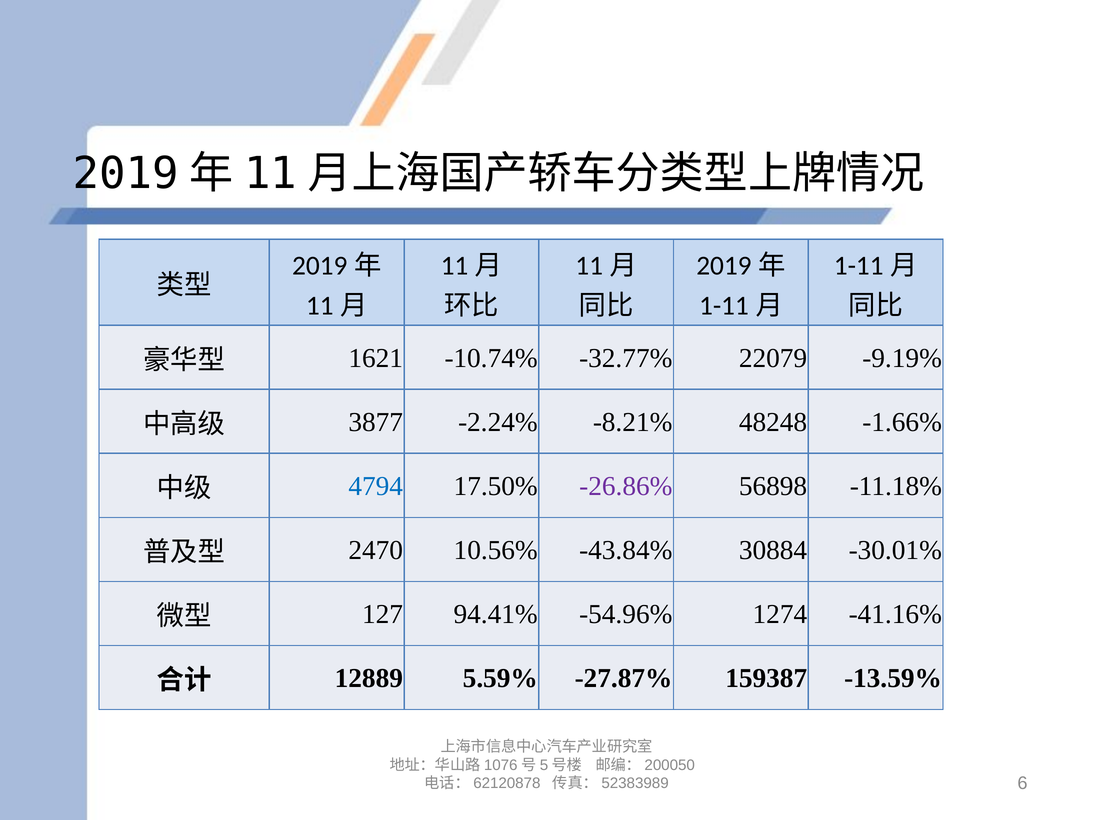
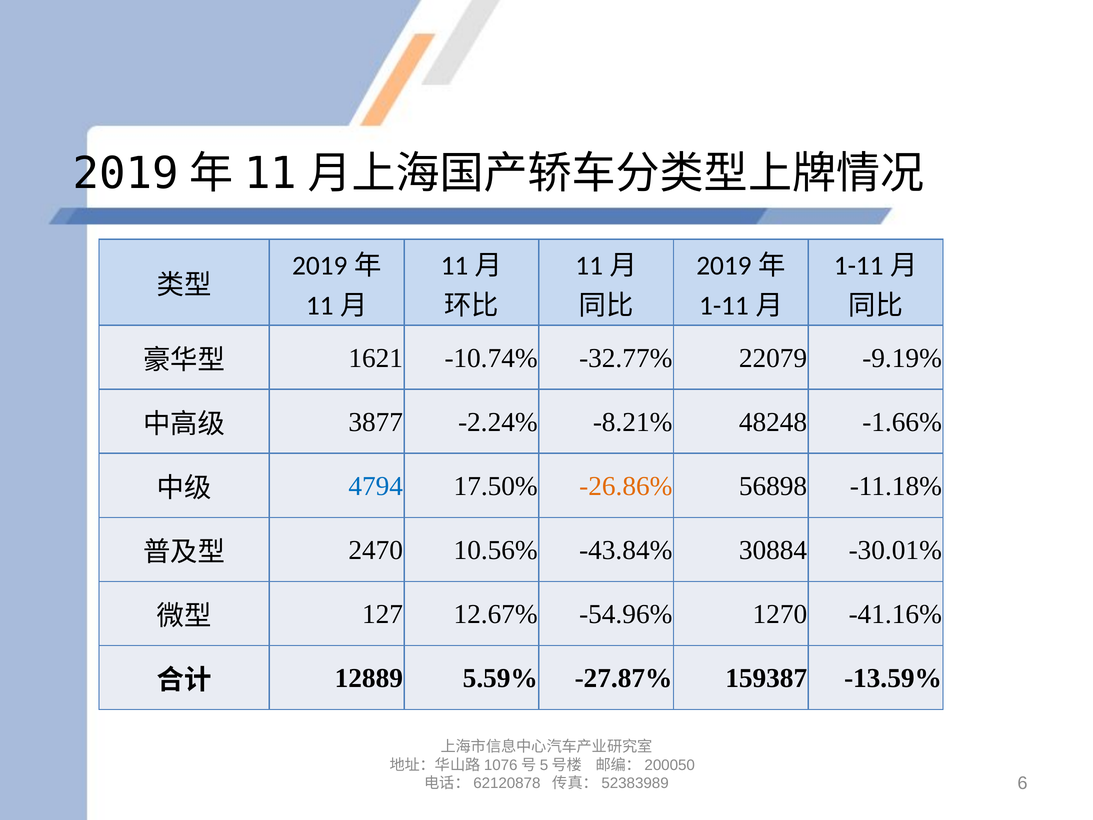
-26.86% colour: purple -> orange
94.41%: 94.41% -> 12.67%
1274: 1274 -> 1270
